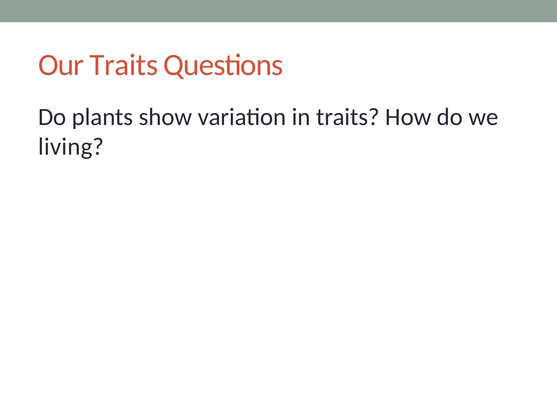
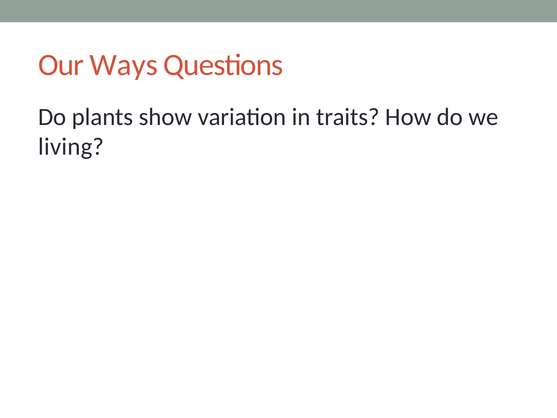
Our Traits: Traits -> Ways
